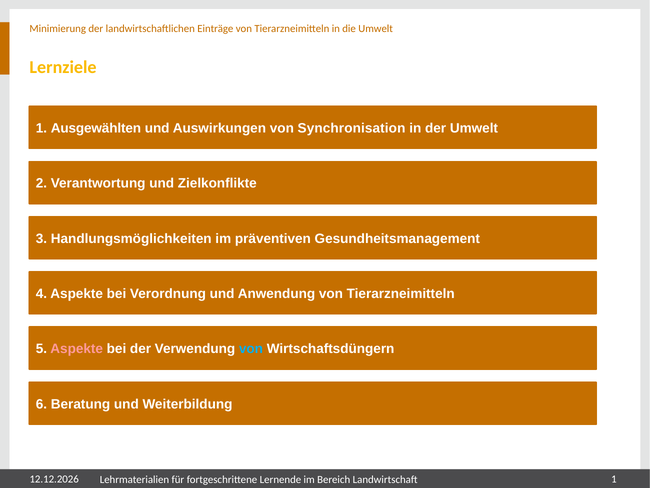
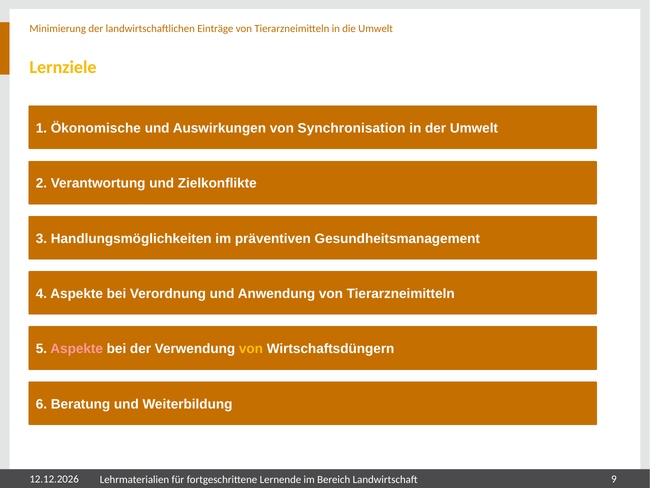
Ausgewählten: Ausgewählten -> Ökonomische
von at (251, 349) colour: light blue -> yellow
Landwirtschaft 1: 1 -> 9
